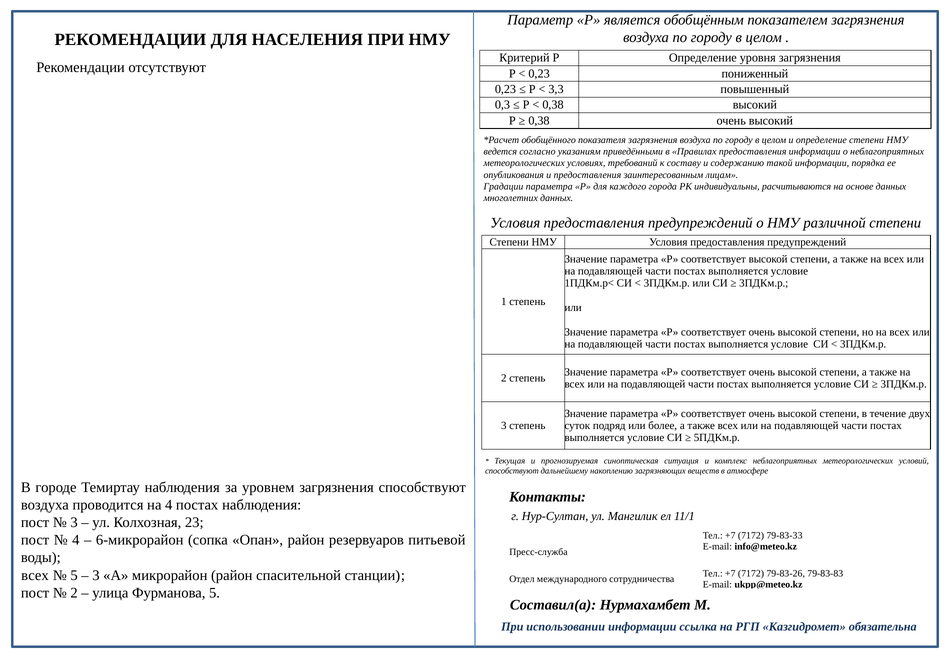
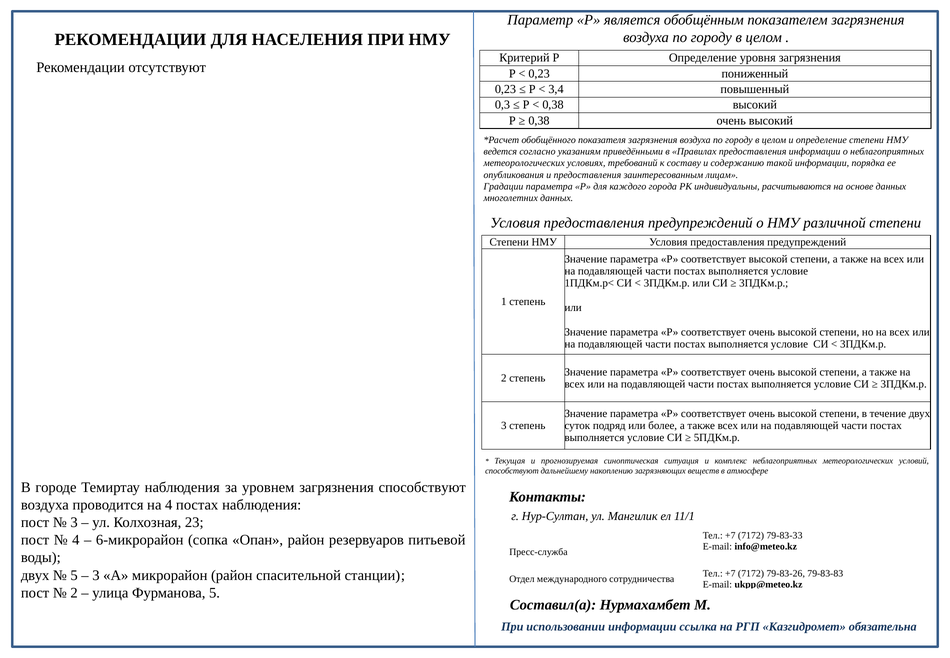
3,3: 3,3 -> 3,4
всех at (35, 575): всех -> двух
